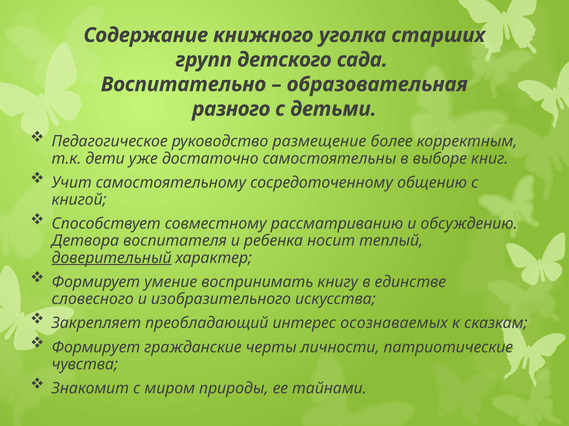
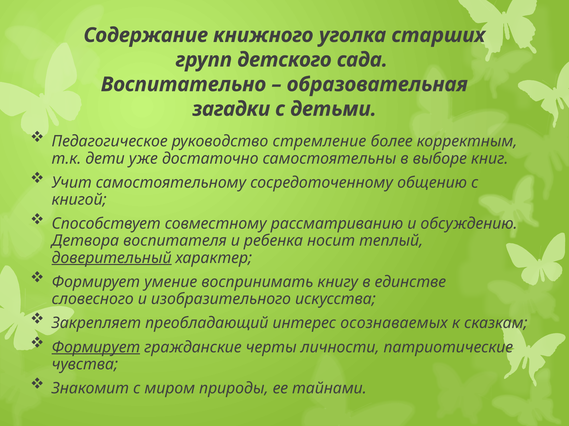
разного: разного -> загадки
размещение: размещение -> стремление
Формирует at (96, 348) underline: none -> present
